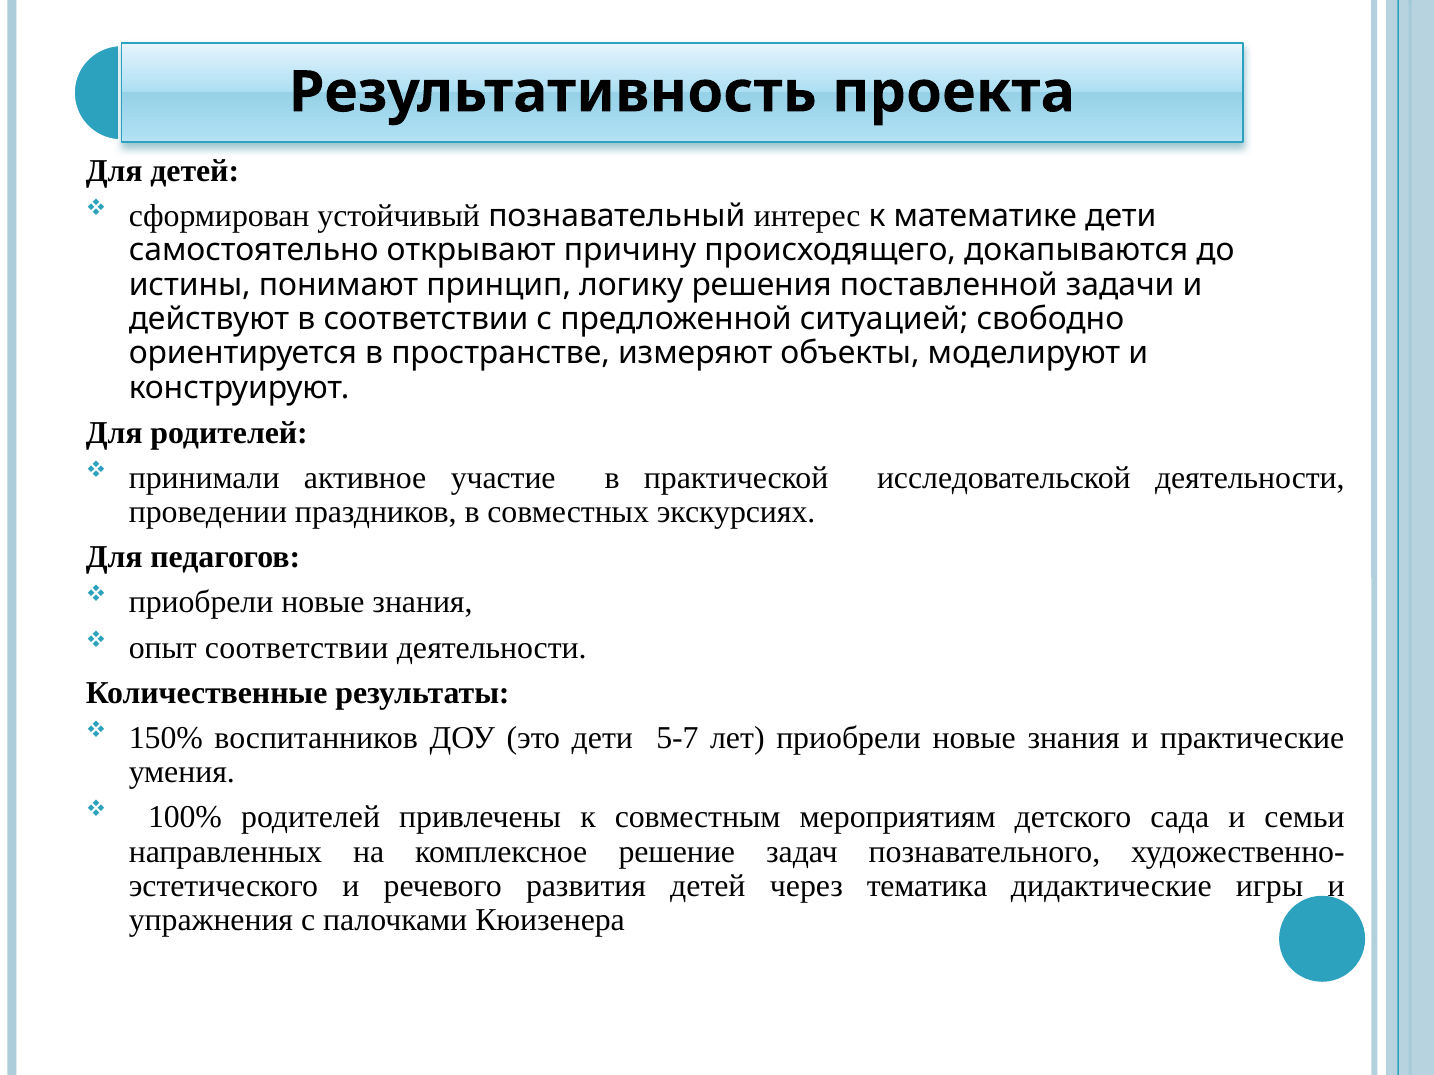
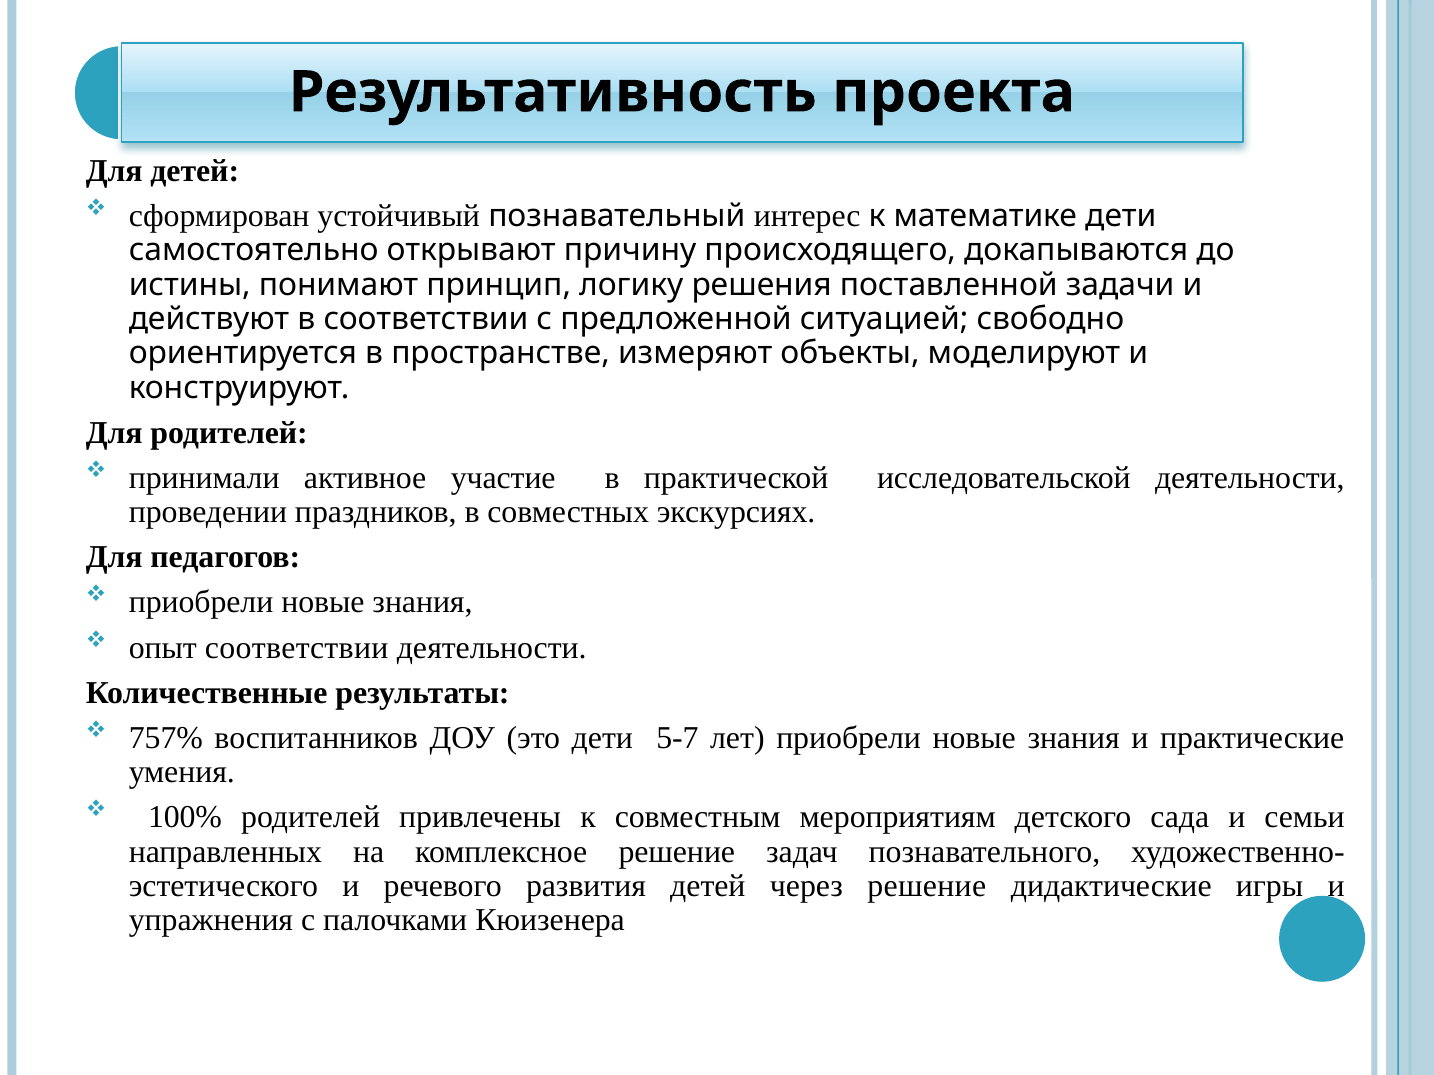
150%: 150% -> 757%
через тематика: тематика -> решение
